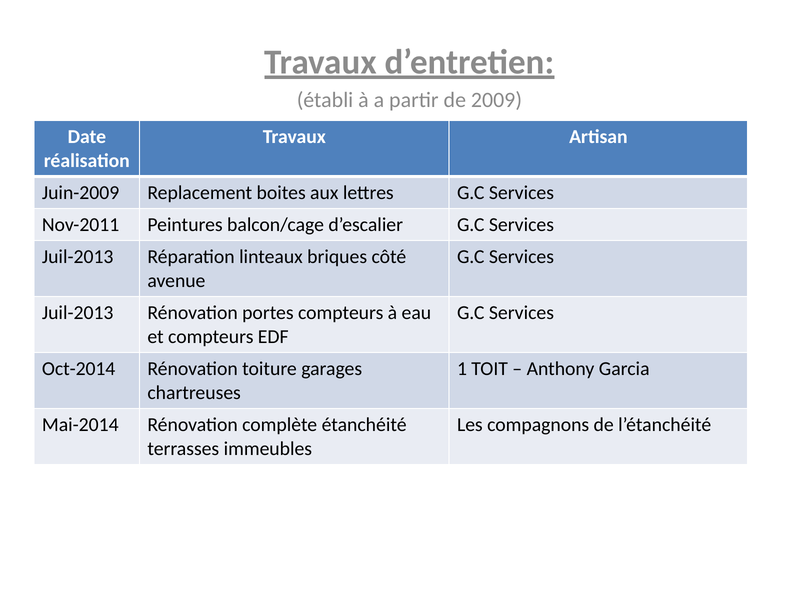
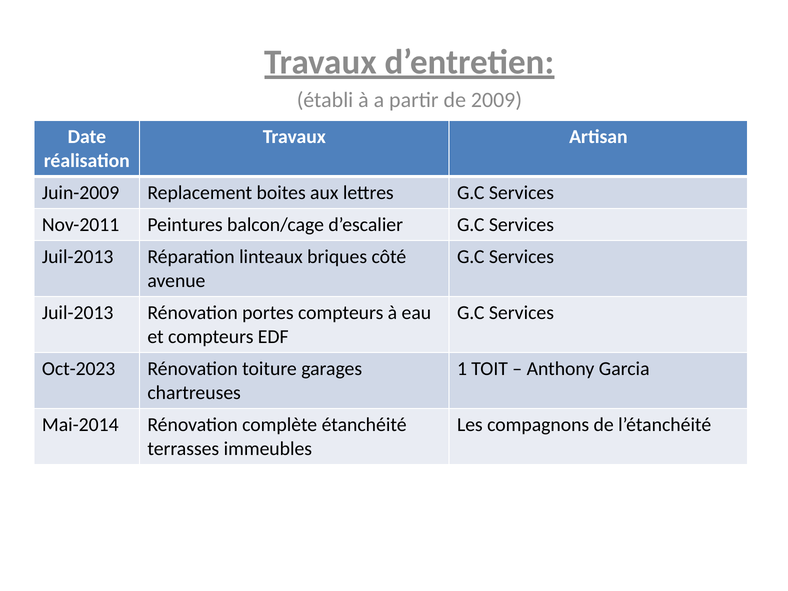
Oct-2014: Oct-2014 -> Oct-2023
